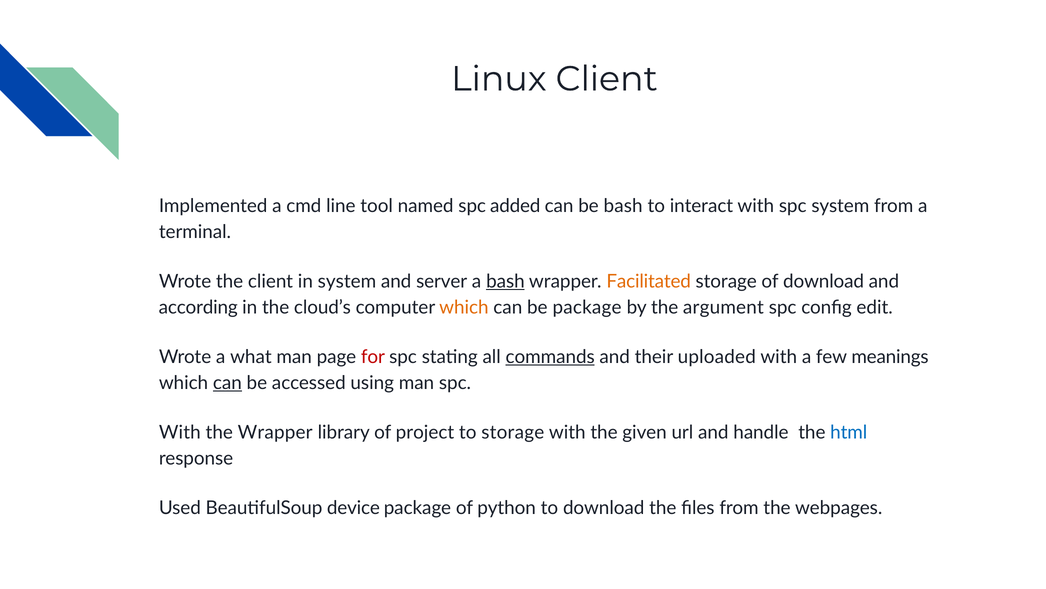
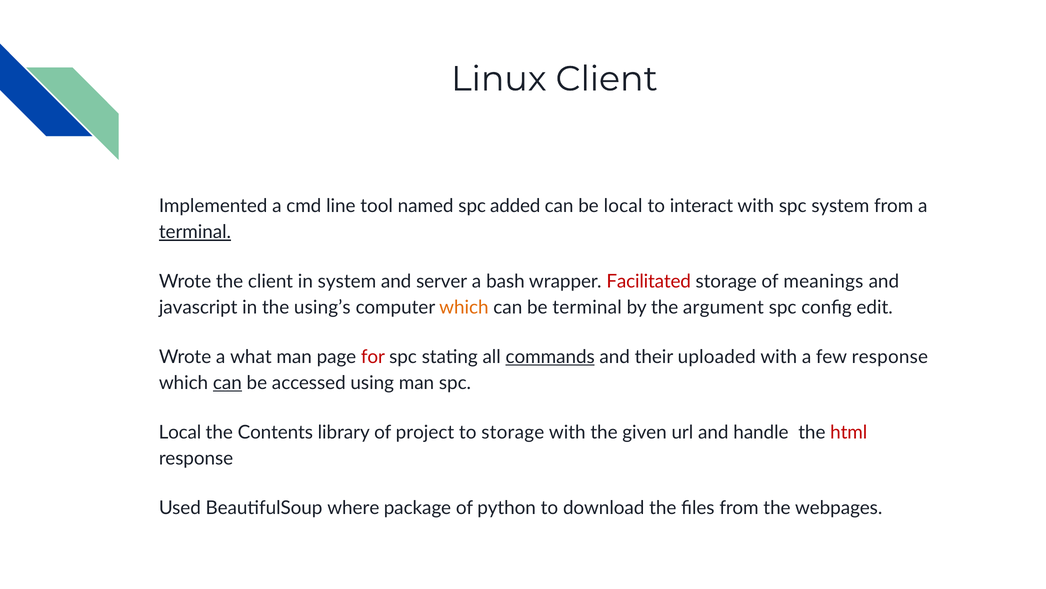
be bash: bash -> local
terminal at (195, 232) underline: none -> present
bash at (505, 281) underline: present -> none
Facilitated colour: orange -> red
of download: download -> meanings
according: according -> javascript
cloud’s: cloud’s -> using’s
be package: package -> terminal
few meanings: meanings -> response
With at (180, 432): With -> Local
the Wrapper: Wrapper -> Contents
html colour: blue -> red
device: device -> where
